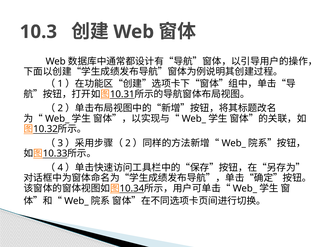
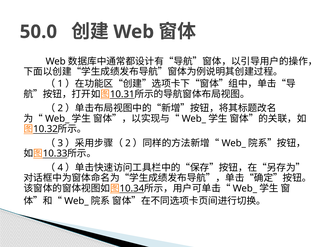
10.3: 10.3 -> 50.0
